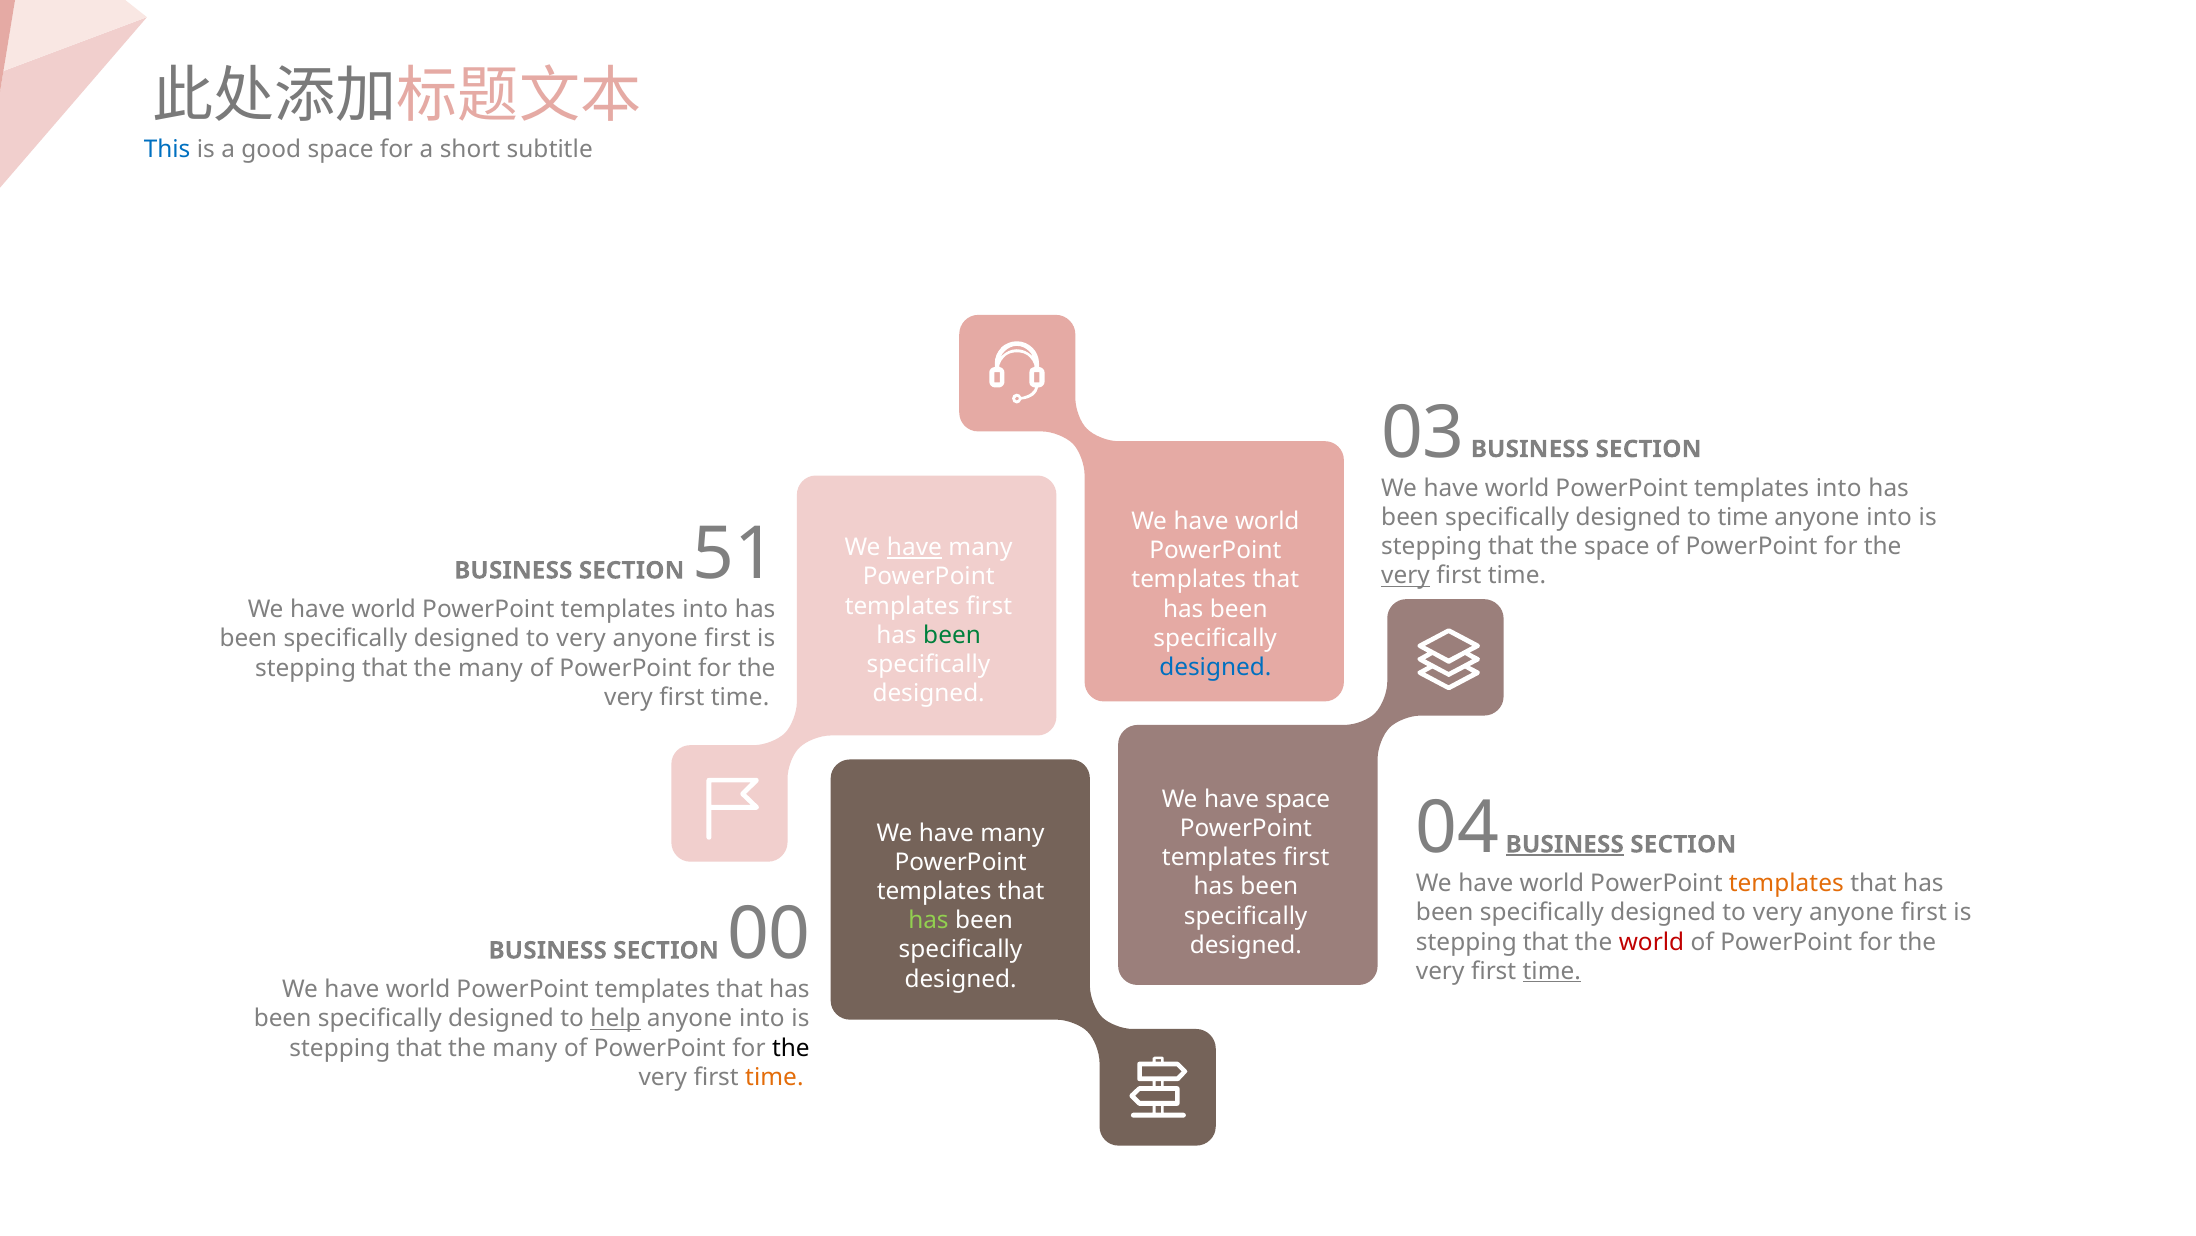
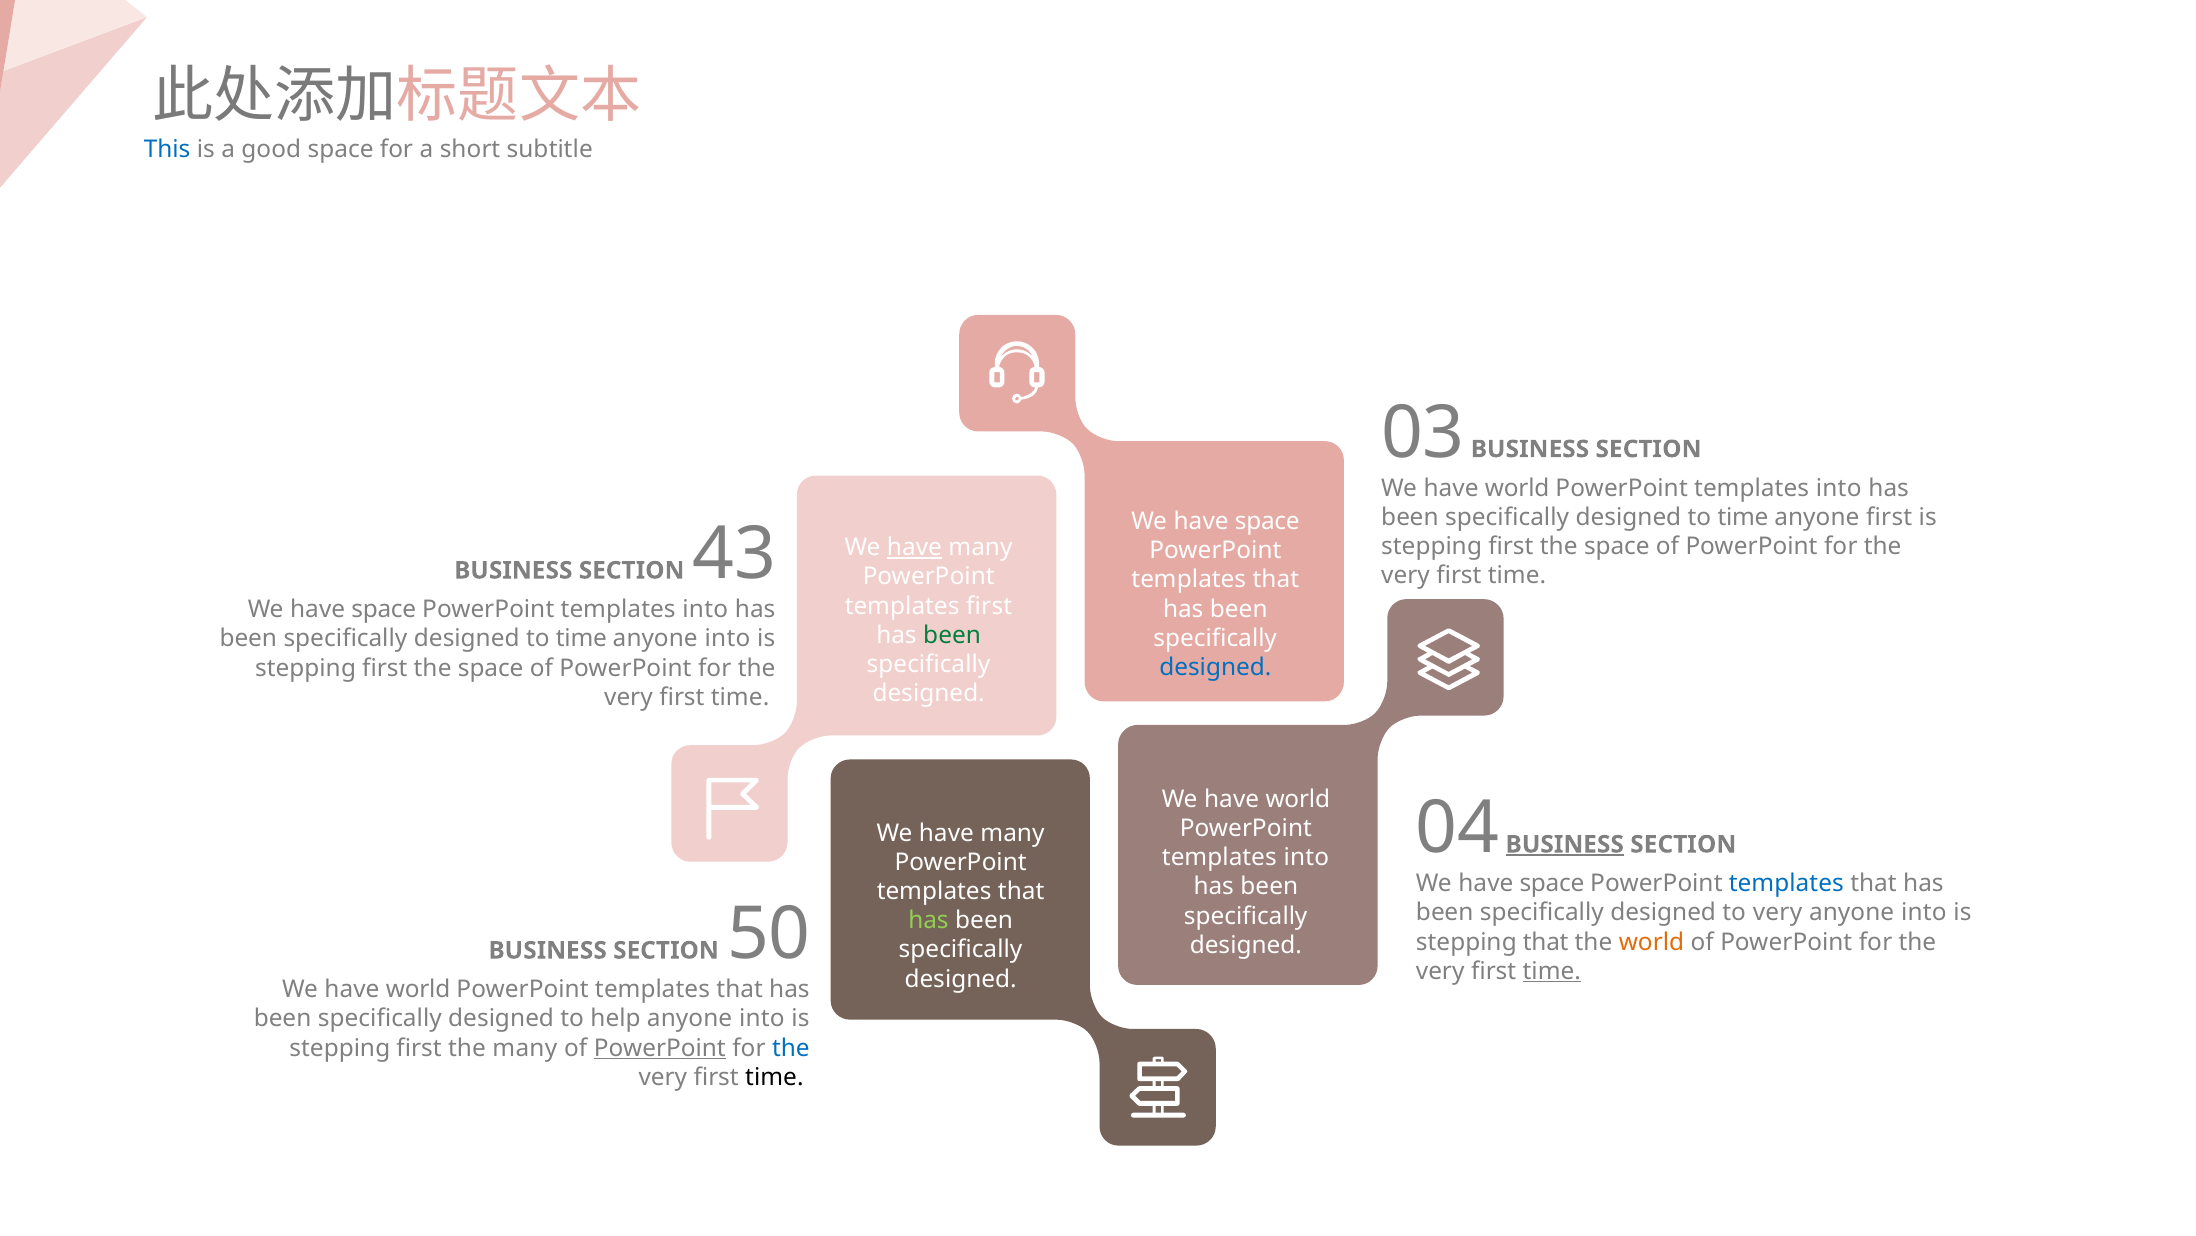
into at (1889, 517): into -> first
world at (1267, 521): world -> space
that at (1511, 546): that -> first
51: 51 -> 43
very at (1406, 576) underline: present -> none
world at (384, 609): world -> space
very at (581, 638): very -> time
first at (728, 638): first -> into
that at (385, 668): that -> first
many at (491, 668): many -> space
space at (1298, 799): space -> world
first at (1306, 857): first -> into
world at (1552, 883): world -> space
templates at (1786, 883) colour: orange -> blue
first at (1924, 912): first -> into
world at (1651, 941) colour: red -> orange
00: 00 -> 50
help underline: present -> none
that at (419, 1047): that -> first
PowerPoint at (660, 1047) underline: none -> present
the at (791, 1047) colour: black -> blue
time at (774, 1077) colour: orange -> black
